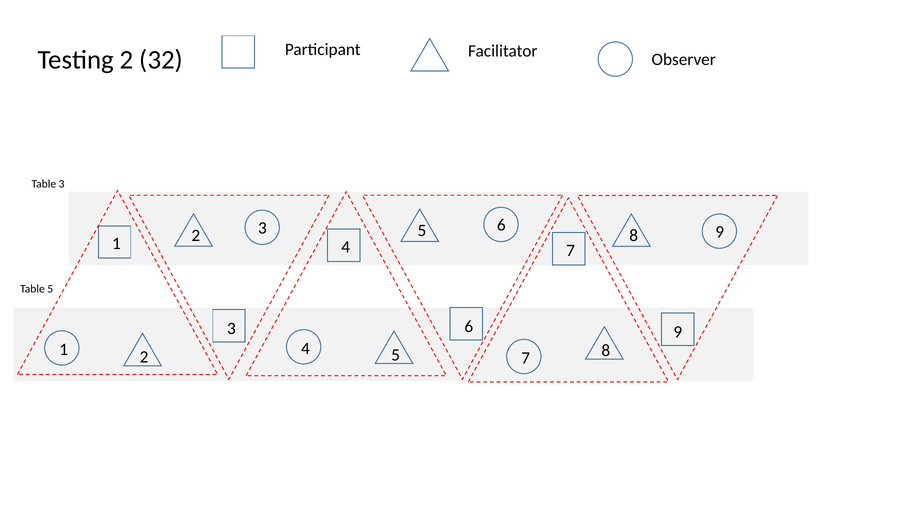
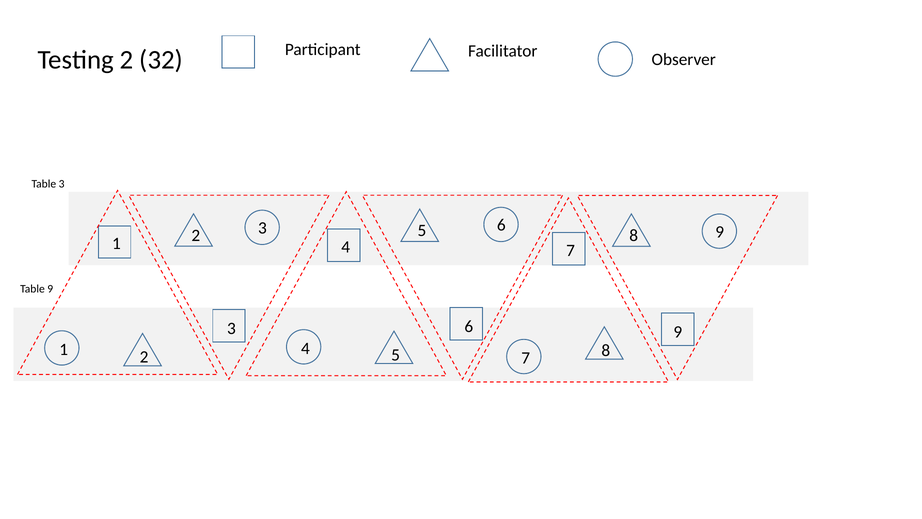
Table 5: 5 -> 9
